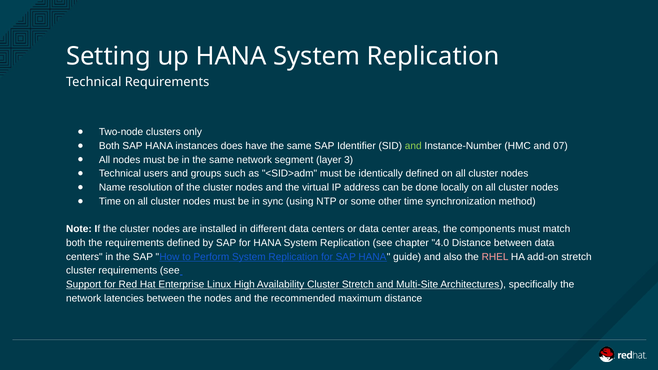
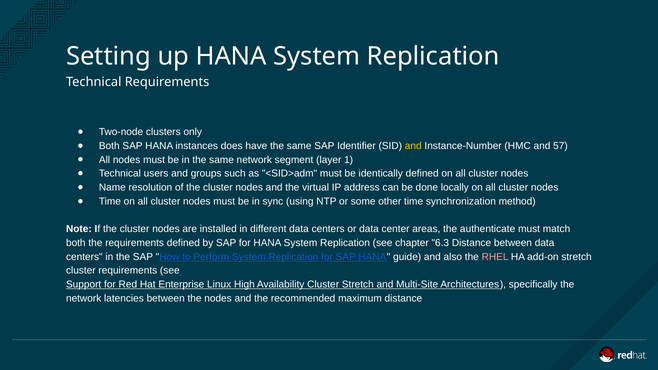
and at (413, 146) colour: light green -> yellow
07: 07 -> 57
3: 3 -> 1
components: components -> authenticate
4.0: 4.0 -> 6.3
